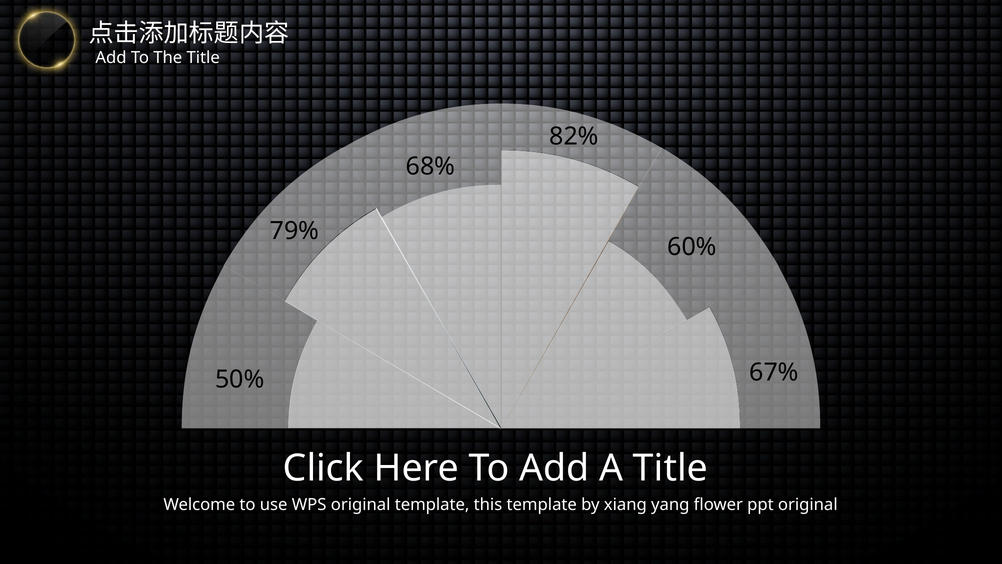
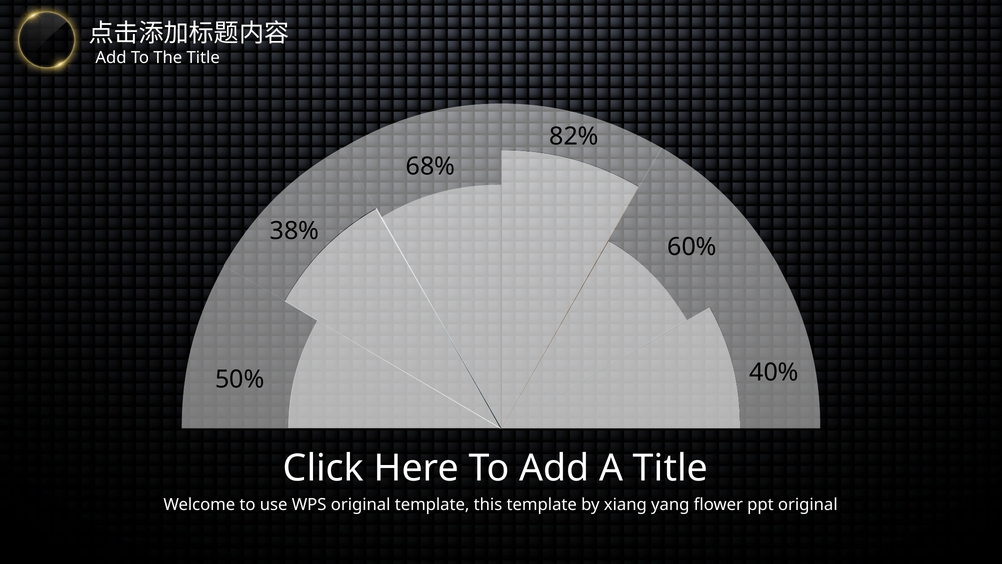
79%: 79% -> 38%
67%: 67% -> 40%
